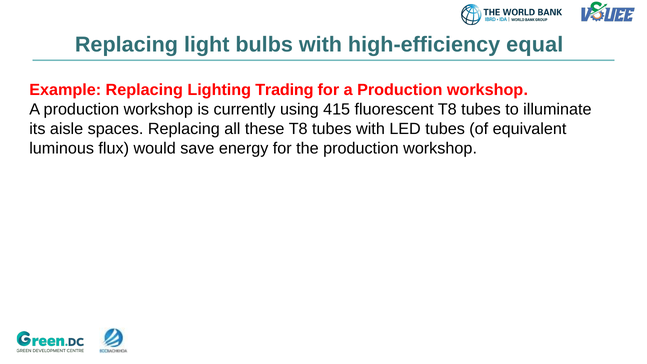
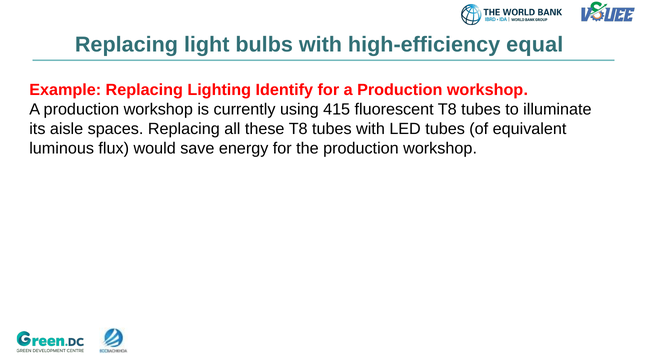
Trading: Trading -> Identify
